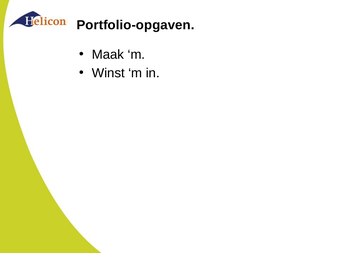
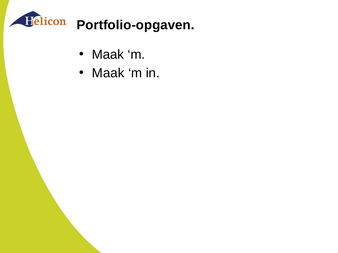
Winst at (108, 73): Winst -> Maak
